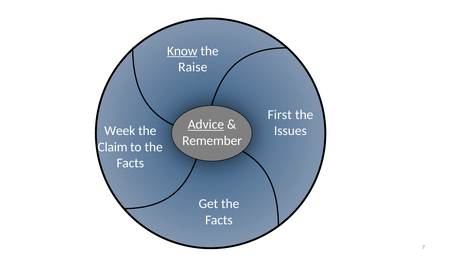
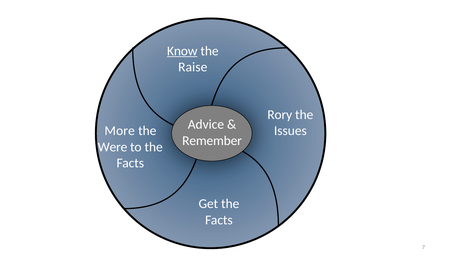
First: First -> Rory
Advice underline: present -> none
Week: Week -> More
Claim: Claim -> Were
